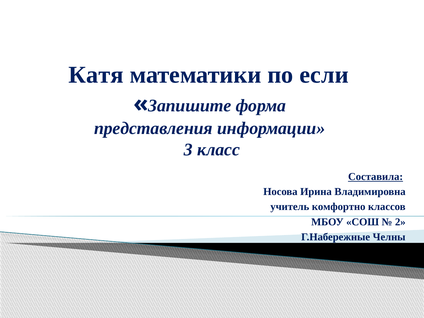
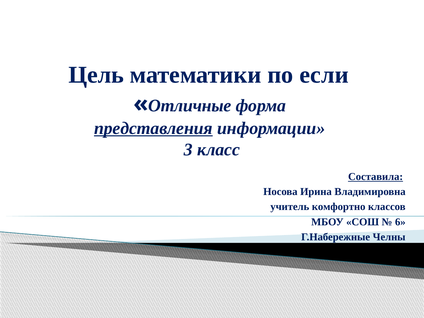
Катя: Катя -> Цель
Запишите: Запишите -> Отличные
представления underline: none -> present
2: 2 -> 6
